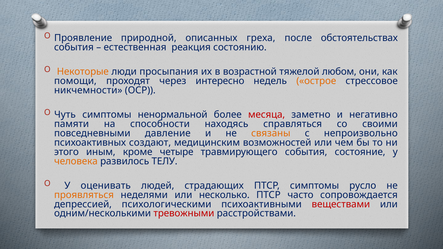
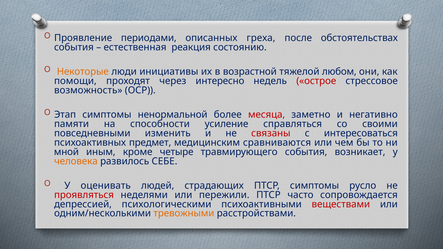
природной: природной -> периодами
просыпания: просыпания -> инициативы
острое colour: orange -> red
никчемности: никчемности -> возможность
Чуть: Чуть -> Этап
находясь: находясь -> усиление
давление: давление -> изменить
связаны colour: orange -> red
непроизвольно: непроизвольно -> интересоваться
создают: создают -> предмет
возможностей: возможностей -> сравниваются
этого: этого -> мной
состояние: состояние -> возникает
ТЕЛУ: ТЕЛУ -> СЕБЕ
проявляться colour: orange -> red
несколько: несколько -> пережили
тревожными colour: red -> orange
